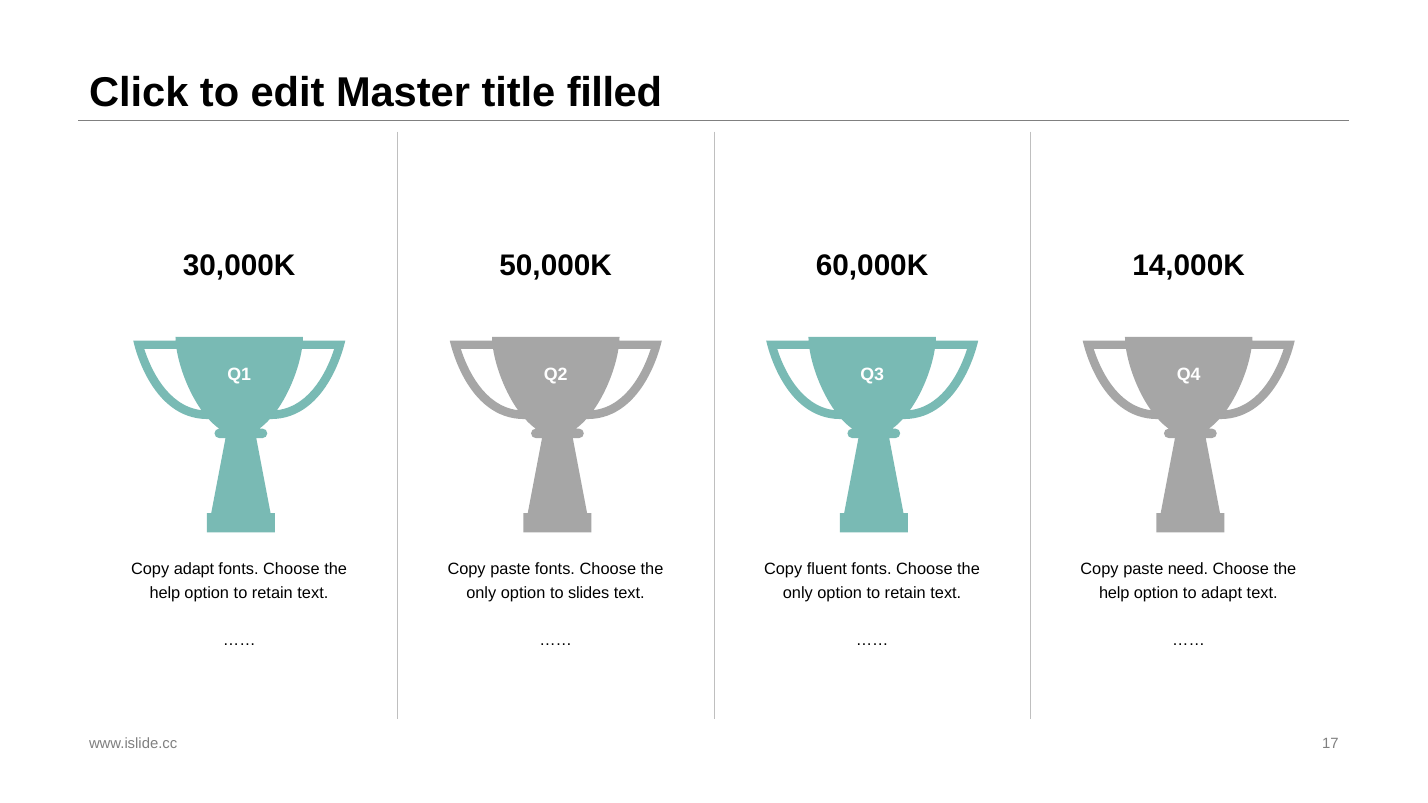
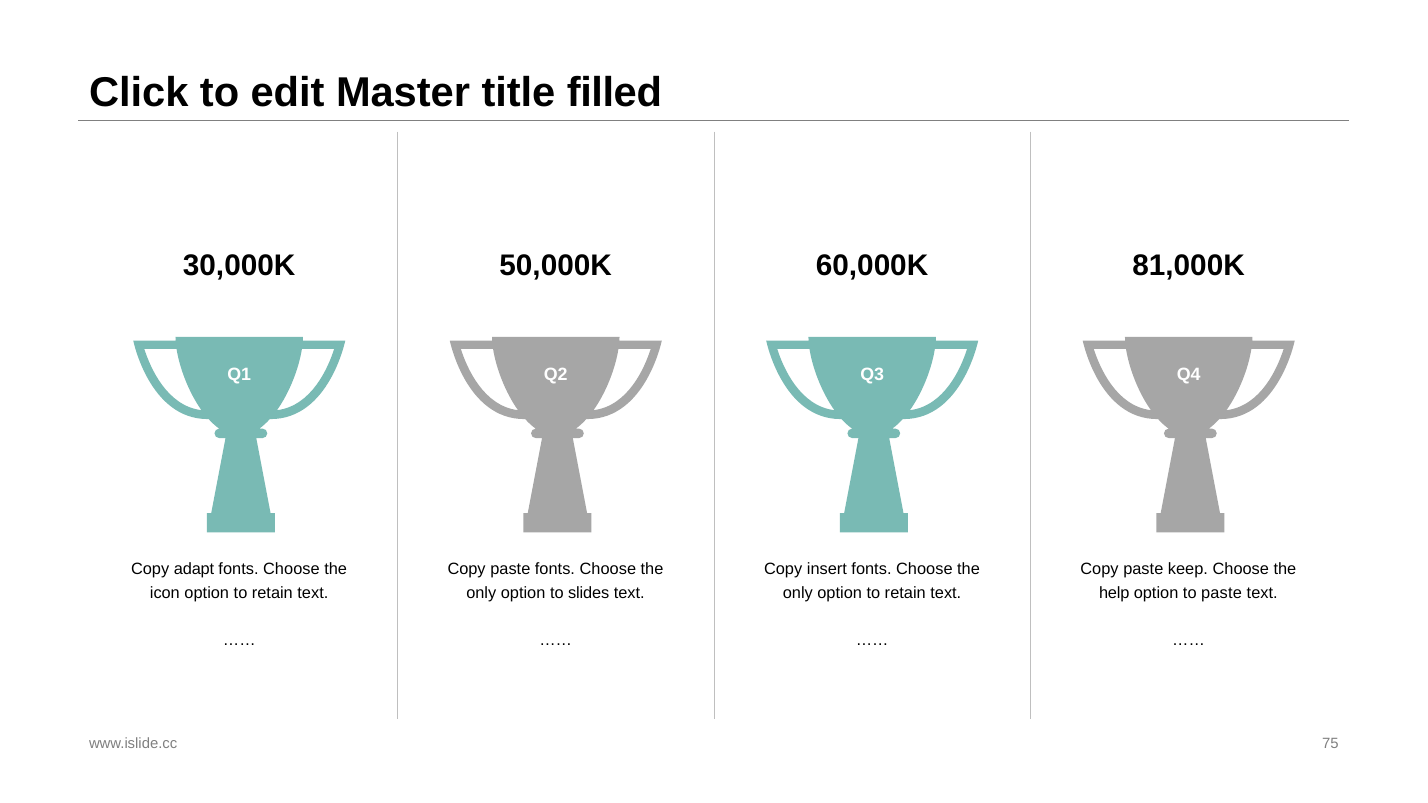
14,000K: 14,000K -> 81,000K
fluent: fluent -> insert
need: need -> keep
help at (165, 593): help -> icon
to adapt: adapt -> paste
17: 17 -> 75
